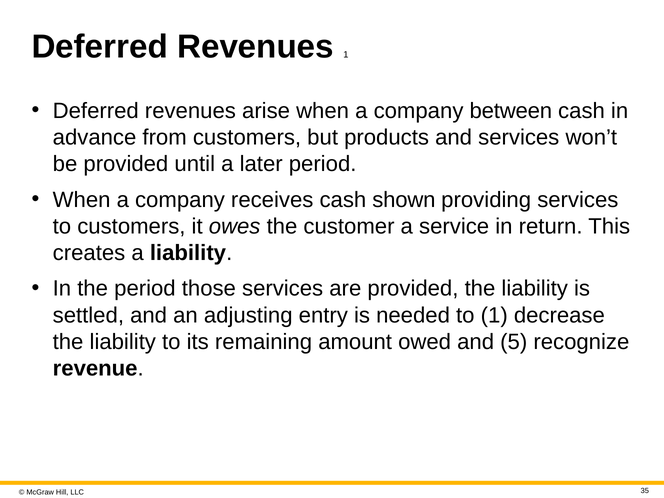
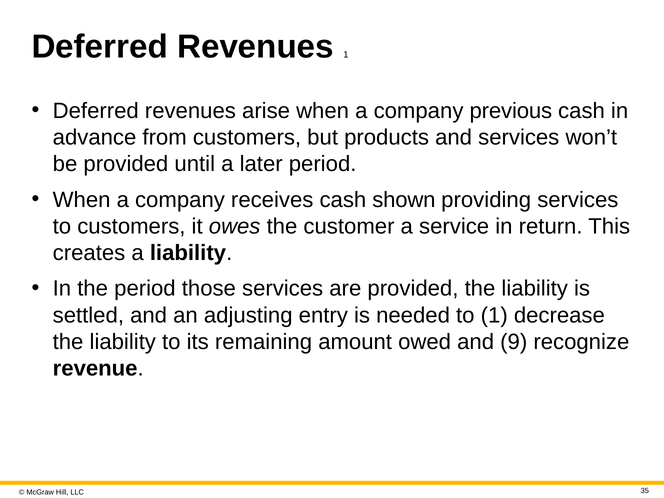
between: between -> previous
5: 5 -> 9
